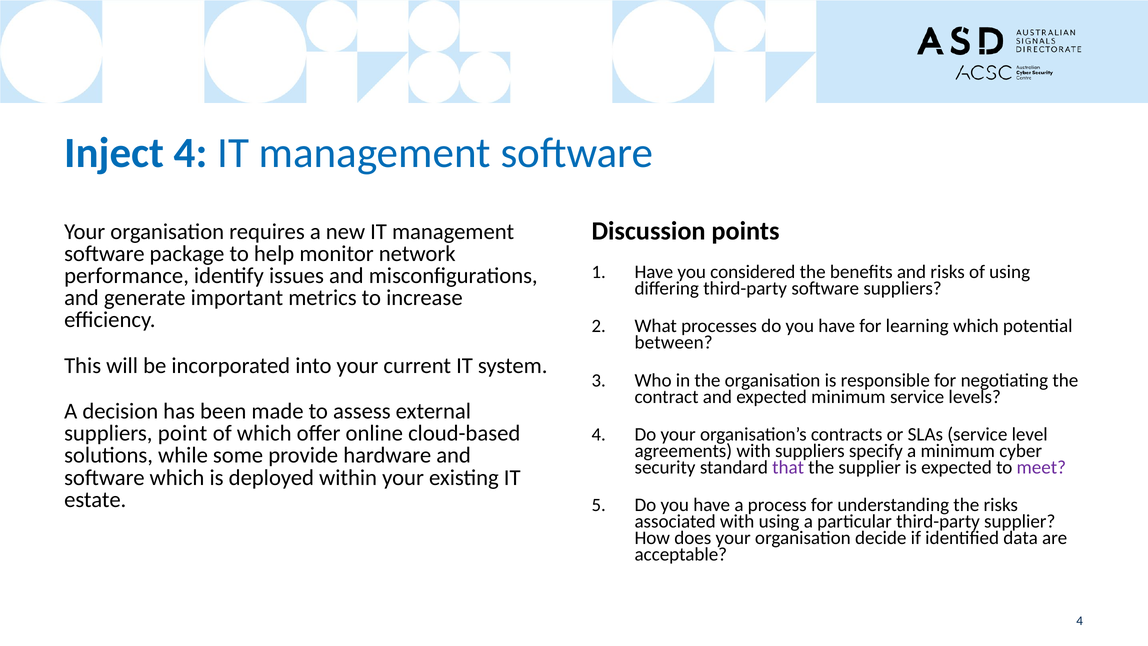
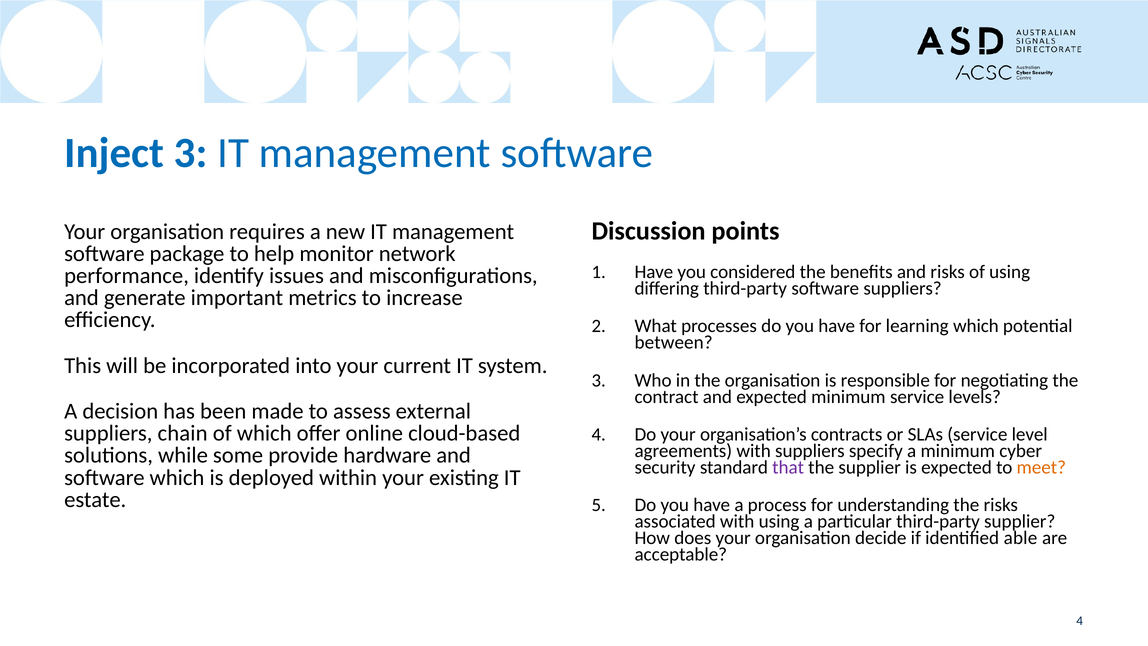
Inject 4: 4 -> 3
point: point -> chain
meet colour: purple -> orange
data: data -> able
